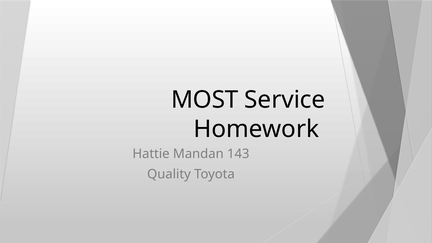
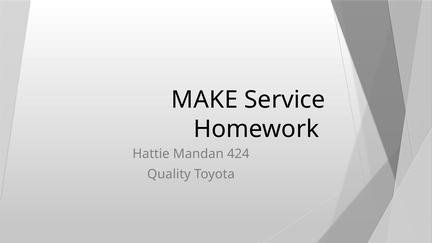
MOST: MOST -> MAKE
143: 143 -> 424
